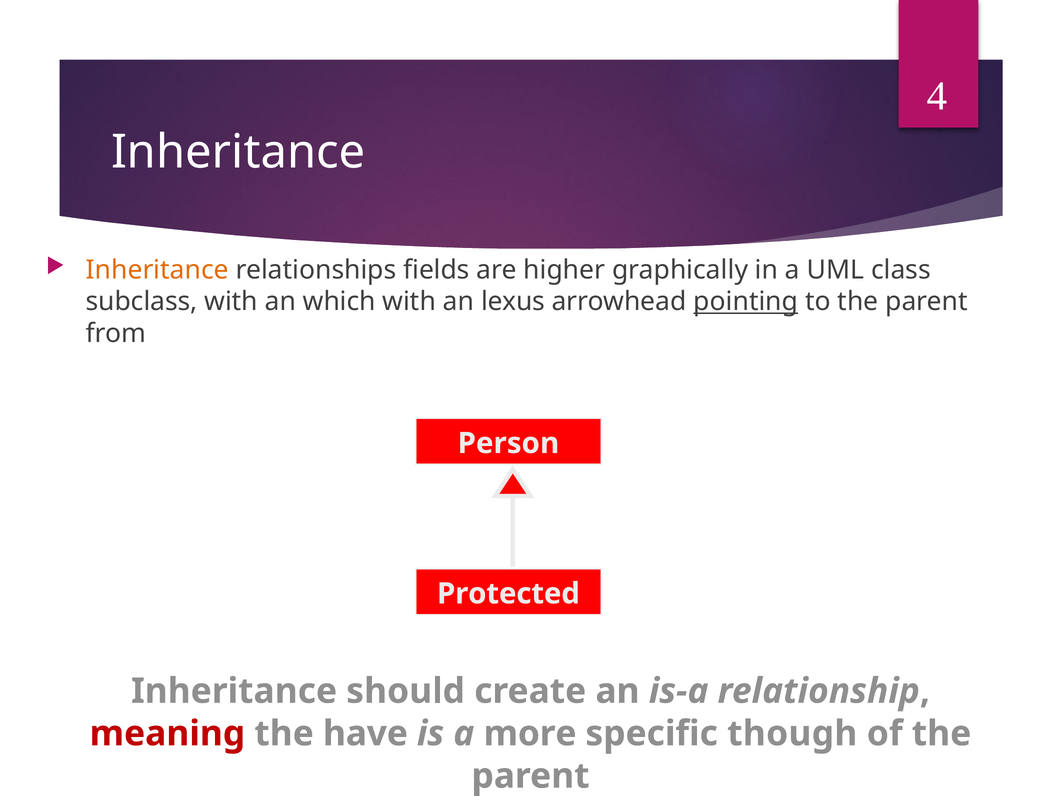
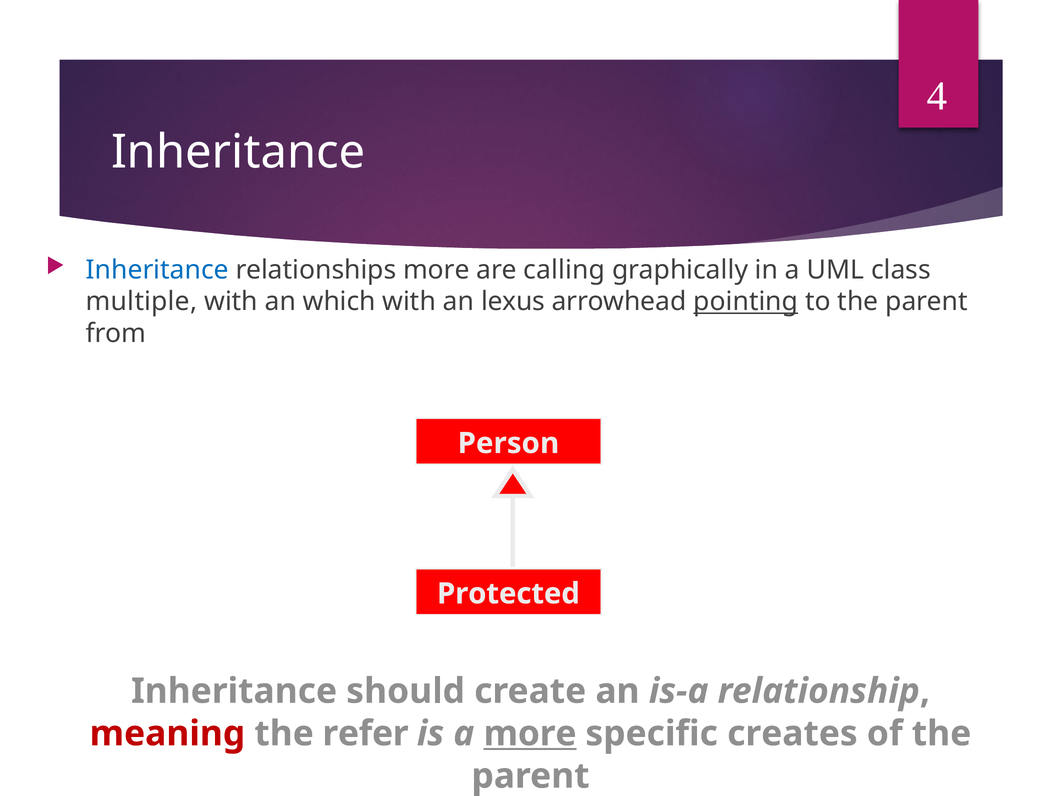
Inheritance at (157, 270) colour: orange -> blue
relationships fields: fields -> more
higher: higher -> calling
subclass: subclass -> multiple
have: have -> refer
more at (530, 733) underline: none -> present
though: though -> creates
